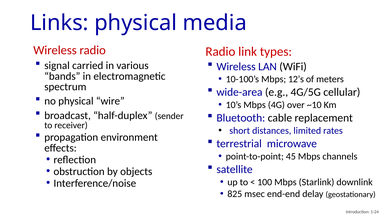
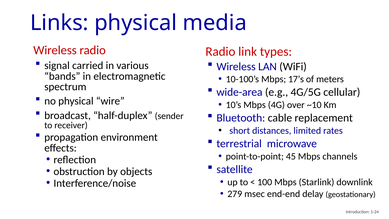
12’s: 12’s -> 17’s
825: 825 -> 279
